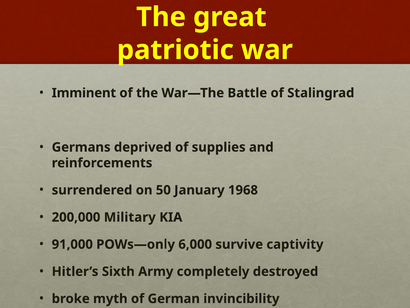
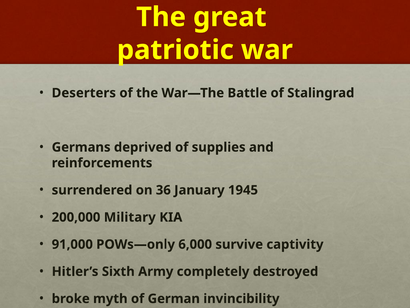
Imminent: Imminent -> Deserters
50: 50 -> 36
1968: 1968 -> 1945
